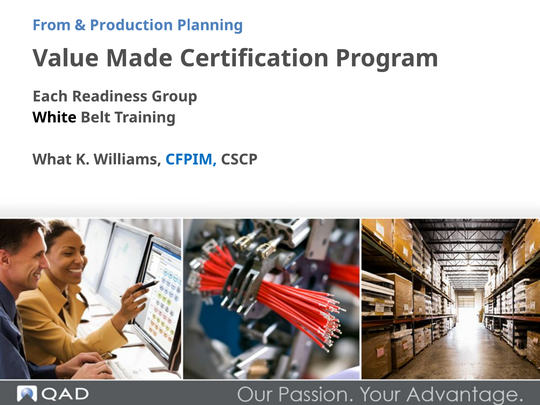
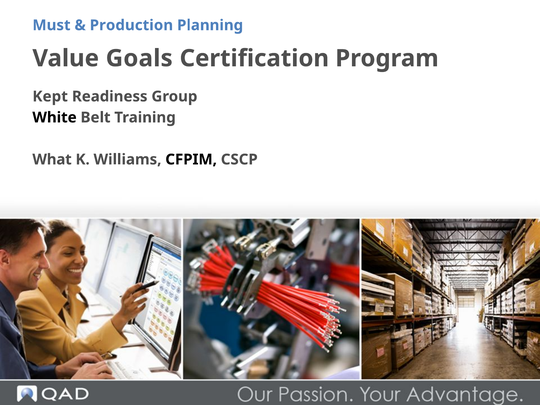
From: From -> Must
Made: Made -> Goals
Each: Each -> Kept
CFPIM colour: blue -> black
